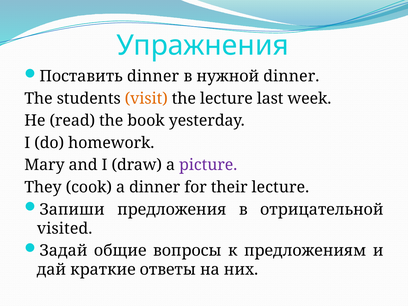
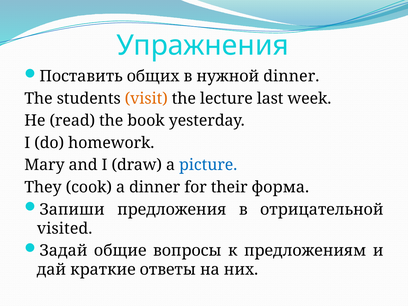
Поставить dinner: dinner -> общих
picture colour: purple -> blue
their lecture: lecture -> форма
